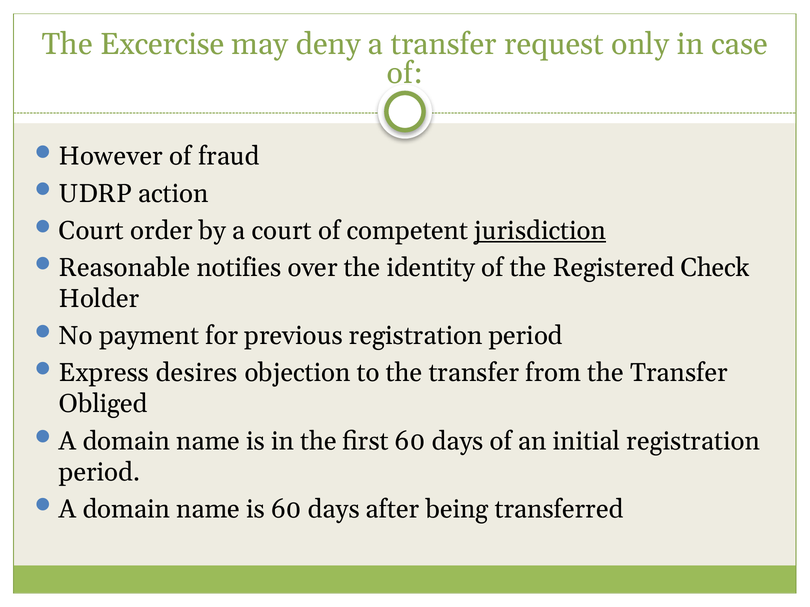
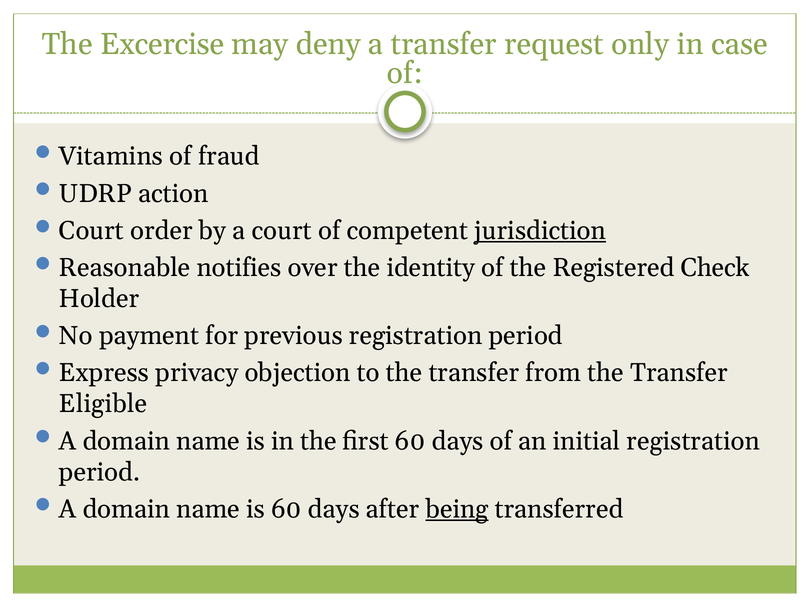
However: However -> Vitamins
desires: desires -> privacy
Obliged: Obliged -> Eligible
being underline: none -> present
